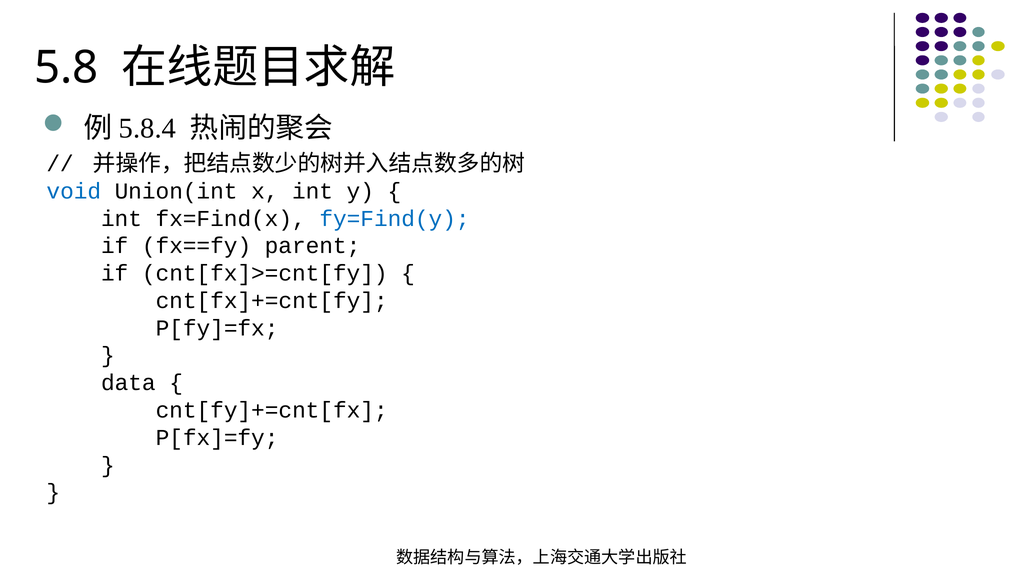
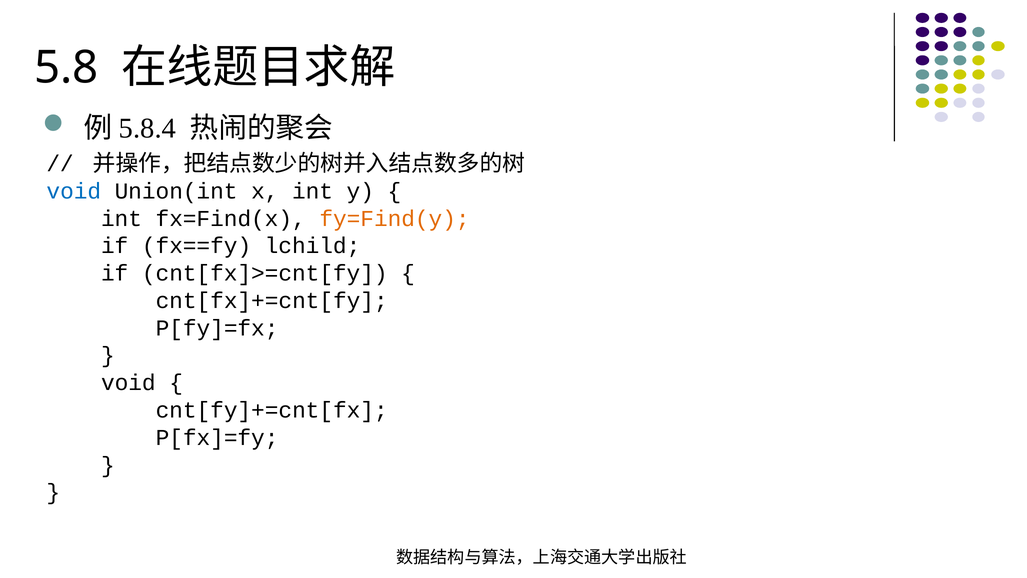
fy=Find(y colour: blue -> orange
parent: parent -> lchild
data at (128, 383): data -> void
